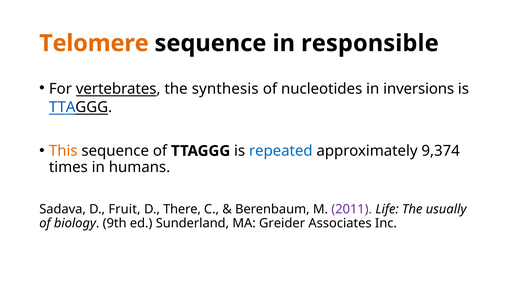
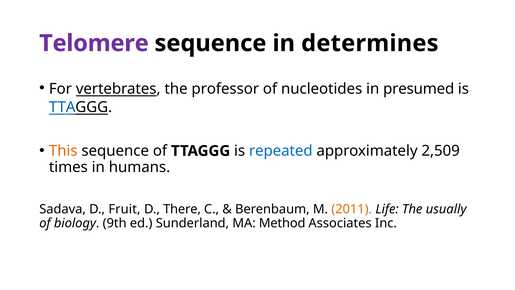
Telomere colour: orange -> purple
responsible: responsible -> determines
synthesis: synthesis -> professor
inversions: inversions -> presumed
9,374: 9,374 -> 2,509
2011 colour: purple -> orange
Greider: Greider -> Method
